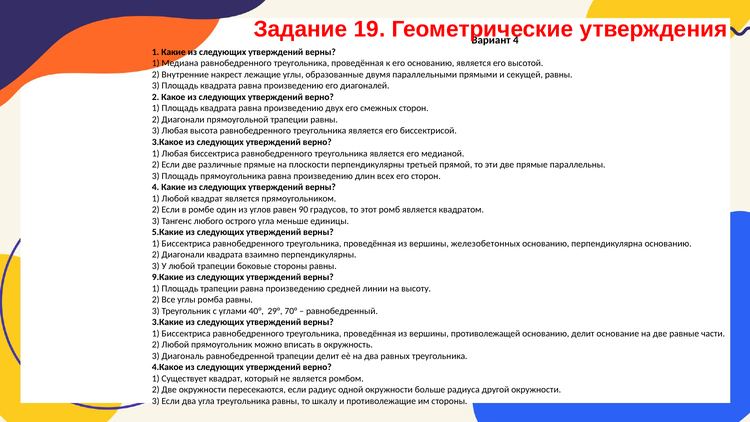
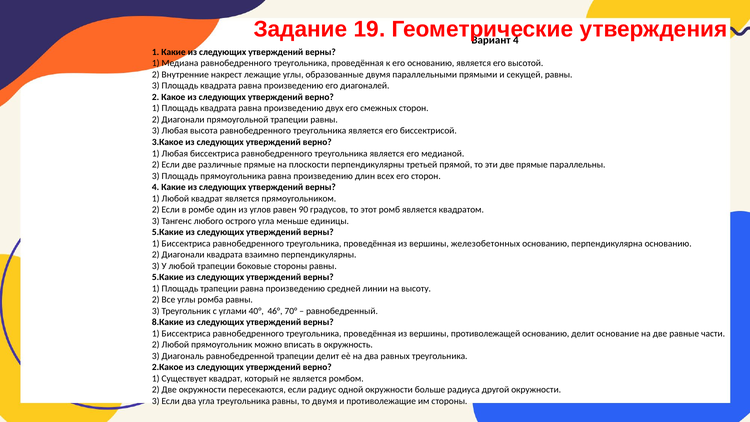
9.Какие at (168, 277): 9.Какие -> 5.Какие
29°: 29° -> 46°
3.Какие: 3.Какие -> 8.Какие
4.Какое: 4.Какое -> 2.Какое
то шкалу: шкалу -> двумя
